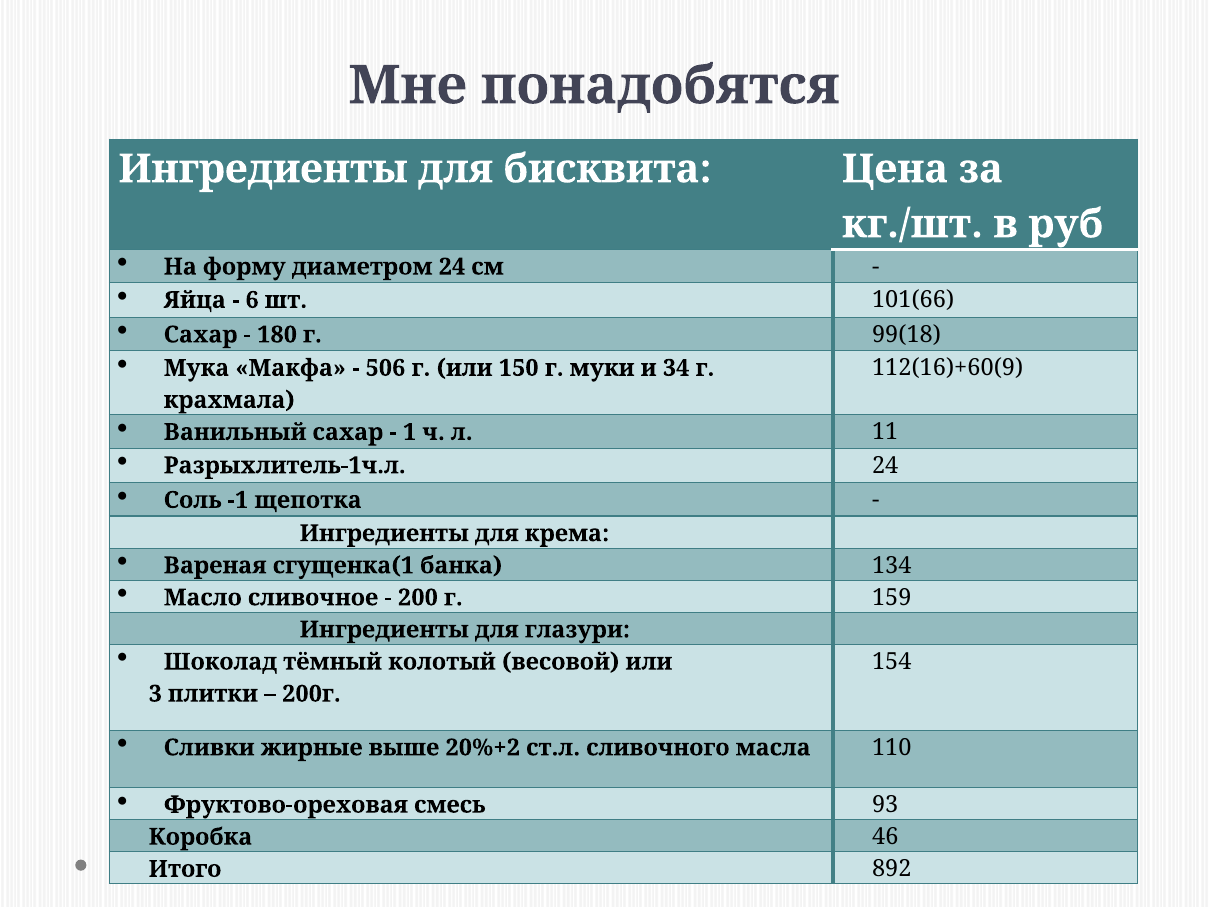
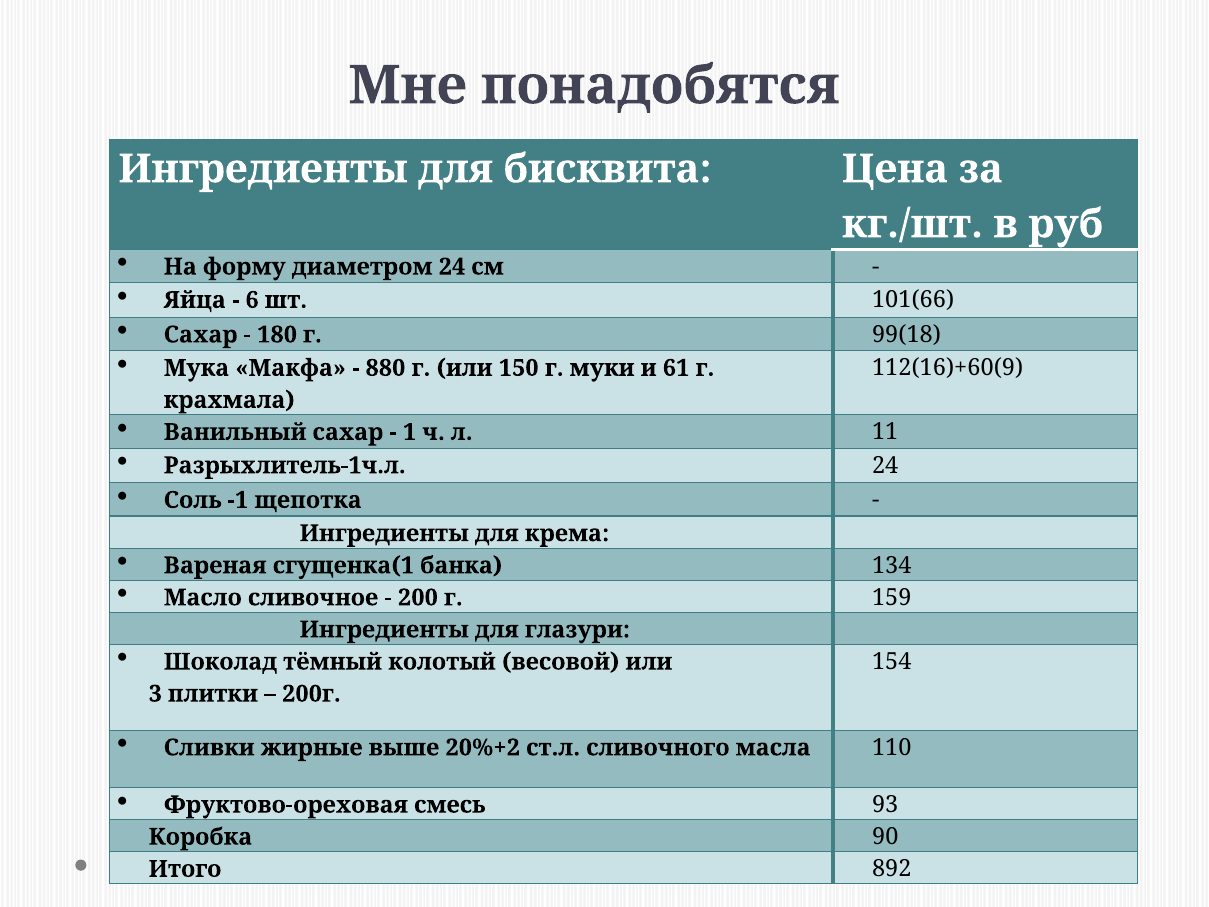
506: 506 -> 880
34: 34 -> 61
46: 46 -> 90
